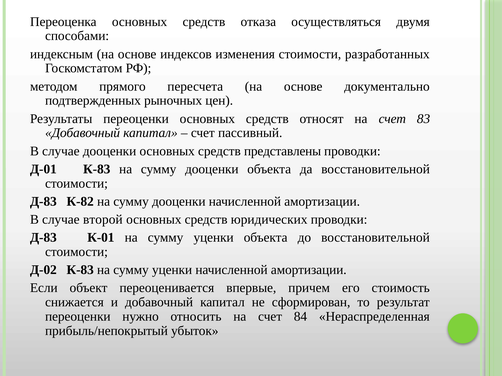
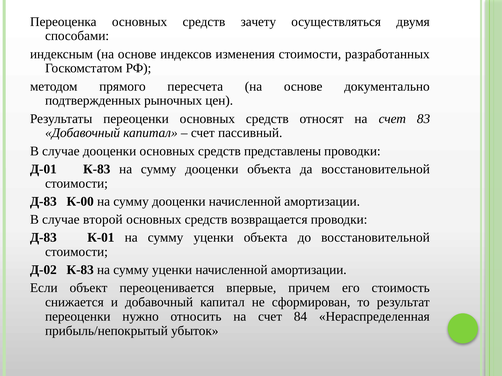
отказа: отказа -> зачету
К-82: К-82 -> К-00
юридических: юридических -> возвращается
